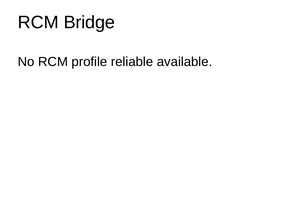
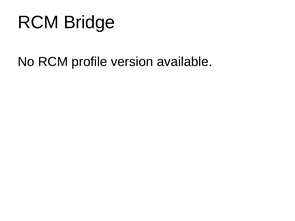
reliable: reliable -> version
